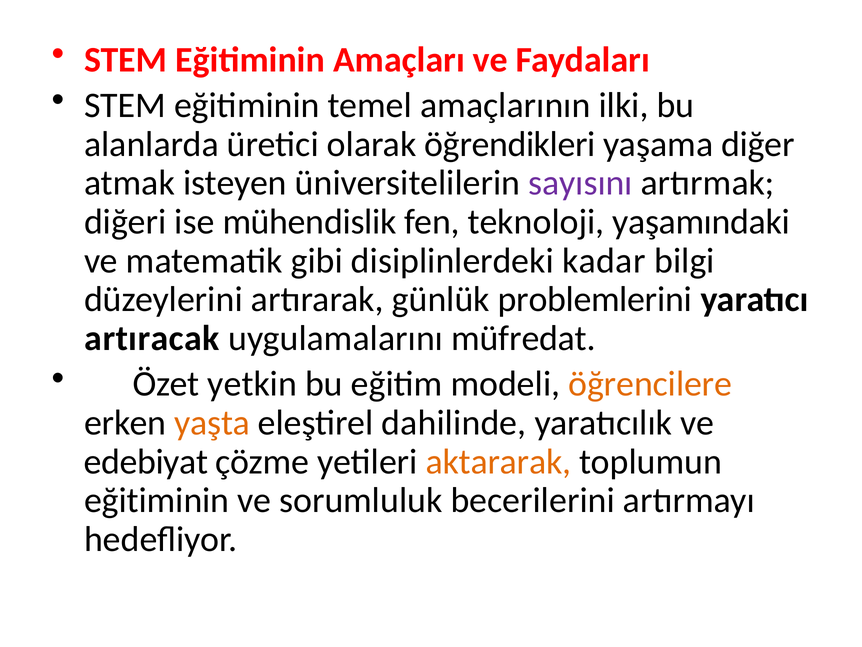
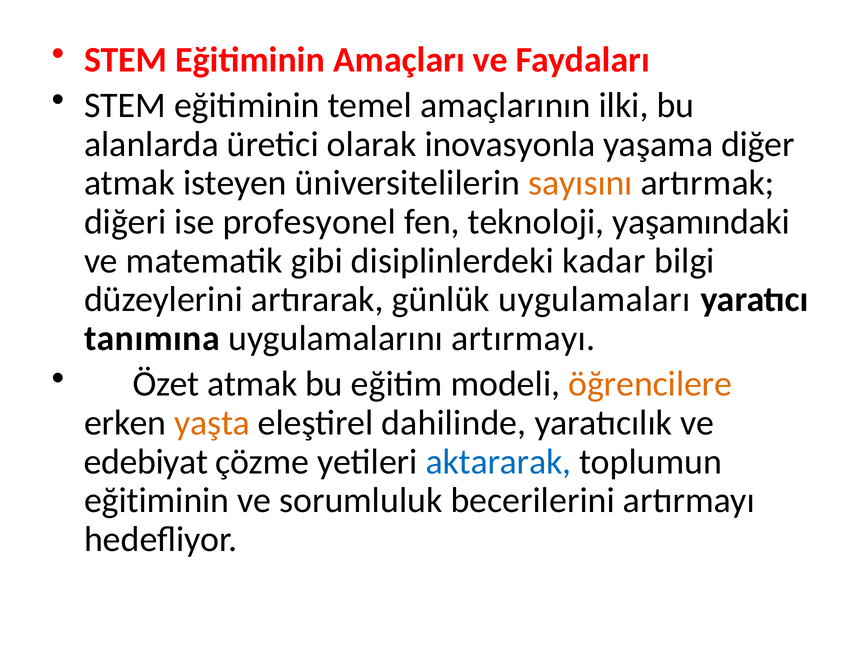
öğrendikleri: öğrendikleri -> inovasyonla
sayısını colour: purple -> orange
mühendislik: mühendislik -> profesyonel
problemlerini: problemlerini -> uygulamaları
artıracak: artıracak -> tanımına
uygulamalarını müfredat: müfredat -> artırmayı
Özet yetkin: yetkin -> atmak
aktararak colour: orange -> blue
